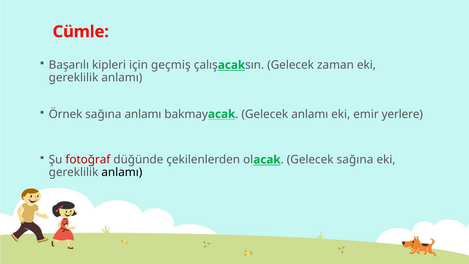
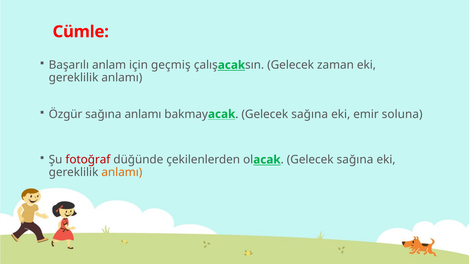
kipleri: kipleri -> anlam
Örnek: Örnek -> Özgür
anlamı at (310, 114): anlamı -> sağına
yerlere: yerlere -> soluna
anlamı at (122, 172) colour: black -> orange
